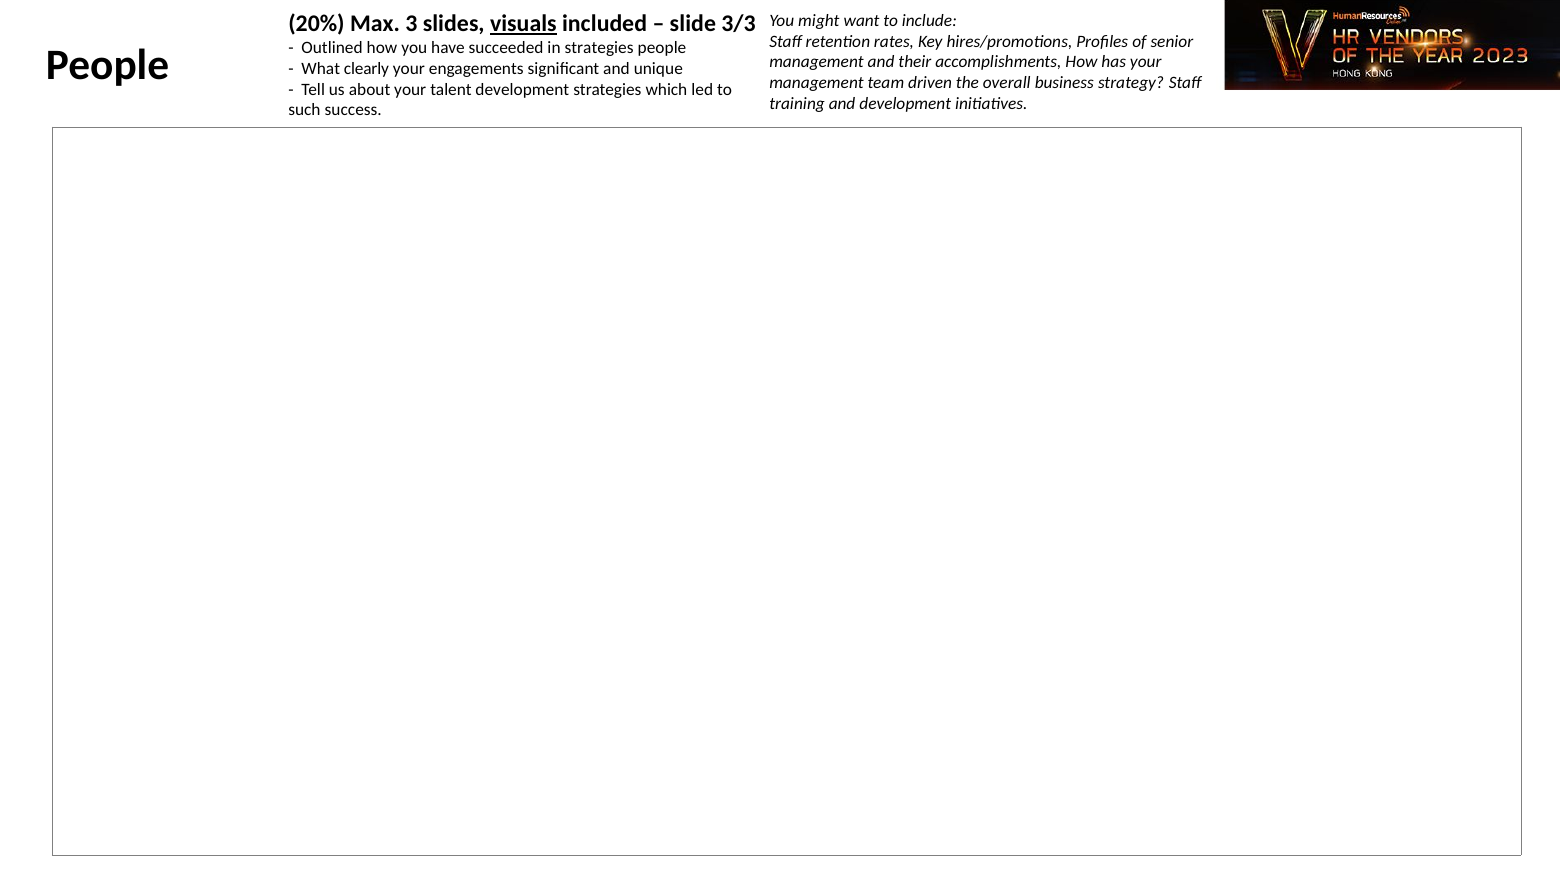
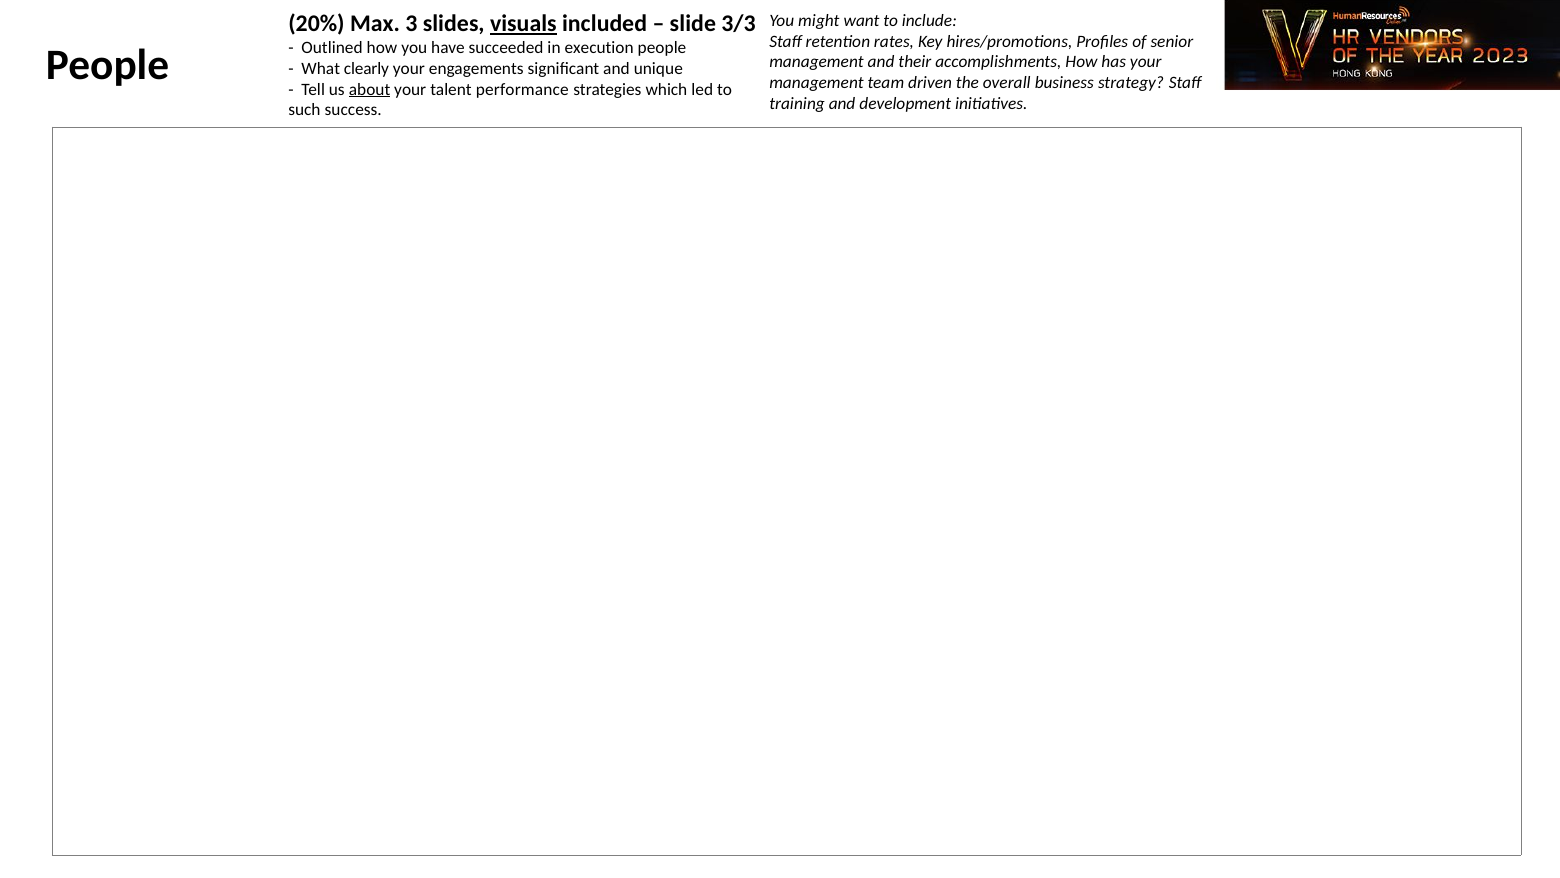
in strategies: strategies -> execution
about underline: none -> present
talent development: development -> performance
